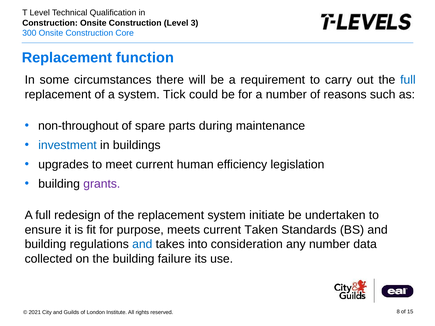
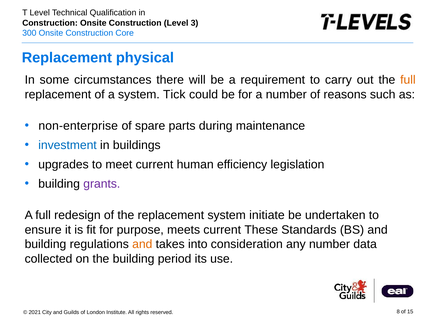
function: function -> physical
full at (408, 80) colour: blue -> orange
non-throughout: non-throughout -> non-enterprise
Taken: Taken -> These
and at (142, 244) colour: blue -> orange
failure: failure -> period
